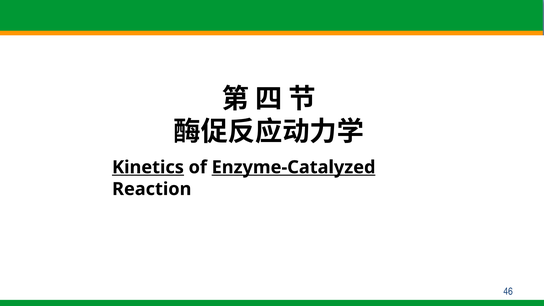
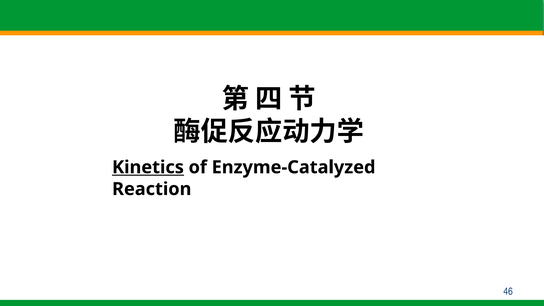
Enzyme-Catalyzed underline: present -> none
